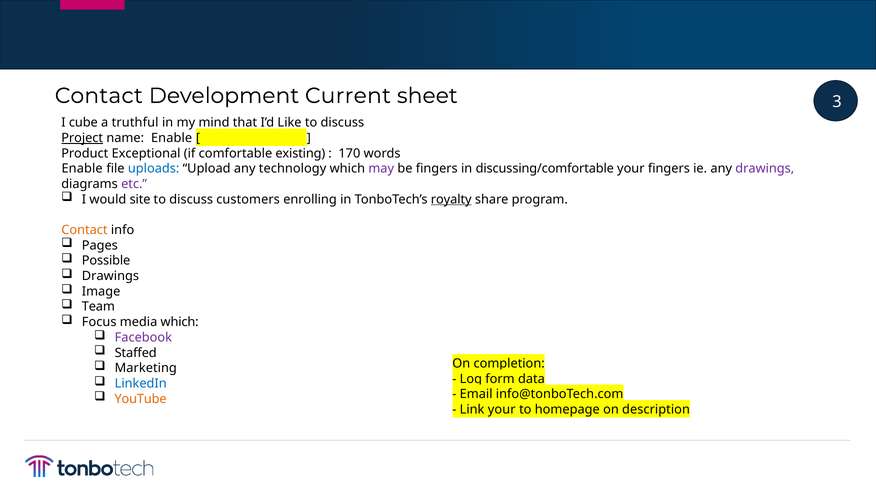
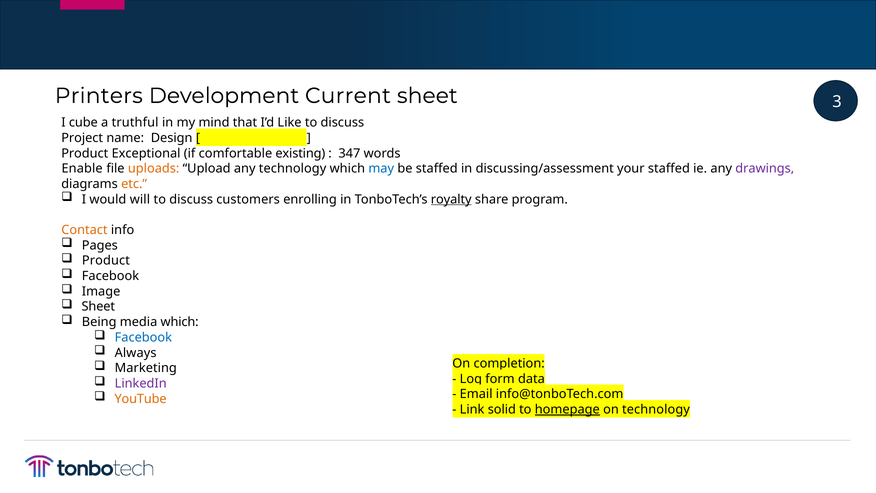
Contact at (99, 96): Contact -> Printers
Project underline: present -> none
name Enable: Enable -> Design
170: 170 -> 347
uploads colour: blue -> orange
may colour: purple -> blue
be fingers: fingers -> staffed
discussing/comfortable: discussing/comfortable -> discussing/assessment
your fingers: fingers -> staffed
etc colour: purple -> orange
site: site -> will
Possible at (106, 261): Possible -> Product
Drawings at (110, 276): Drawings -> Facebook
Team at (98, 307): Team -> Sheet
Focus: Focus -> Being
Facebook at (143, 337) colour: purple -> blue
Staffed: Staffed -> Always
LinkedIn colour: blue -> purple
Link your: your -> solid
homepage underline: none -> present
on description: description -> technology
